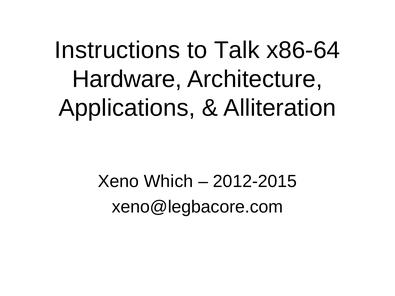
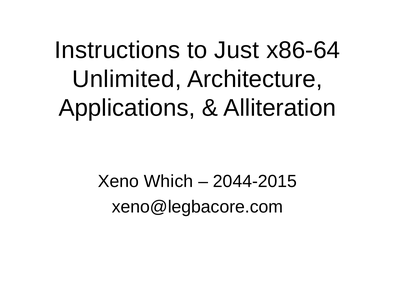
Talk: Talk -> Just
Hardware: Hardware -> Unlimited
2012-2015: 2012-2015 -> 2044-2015
